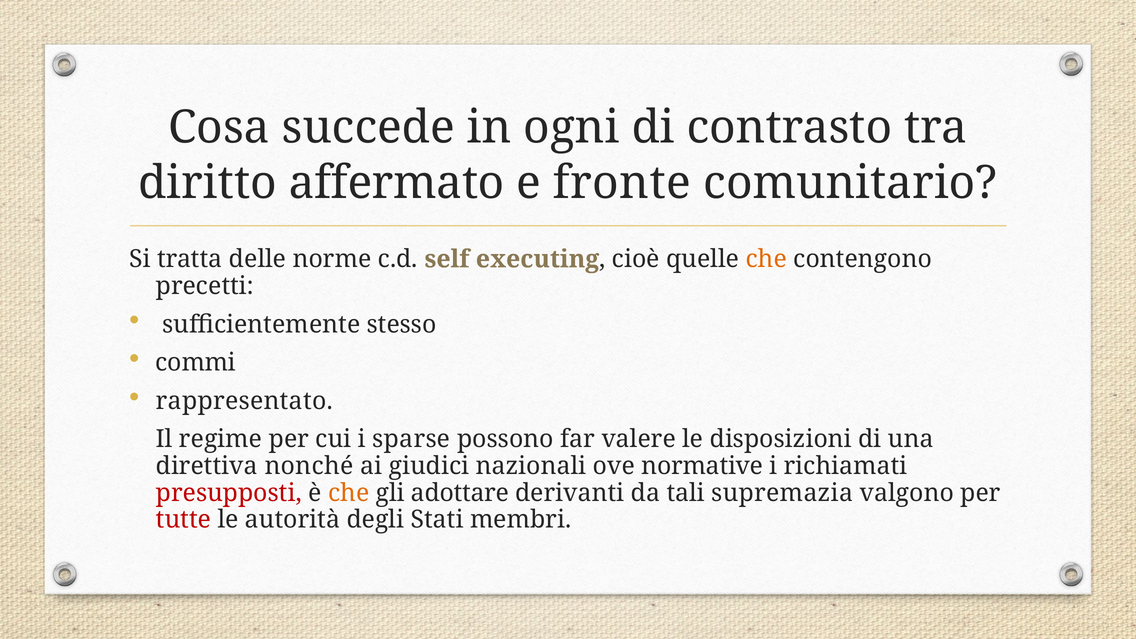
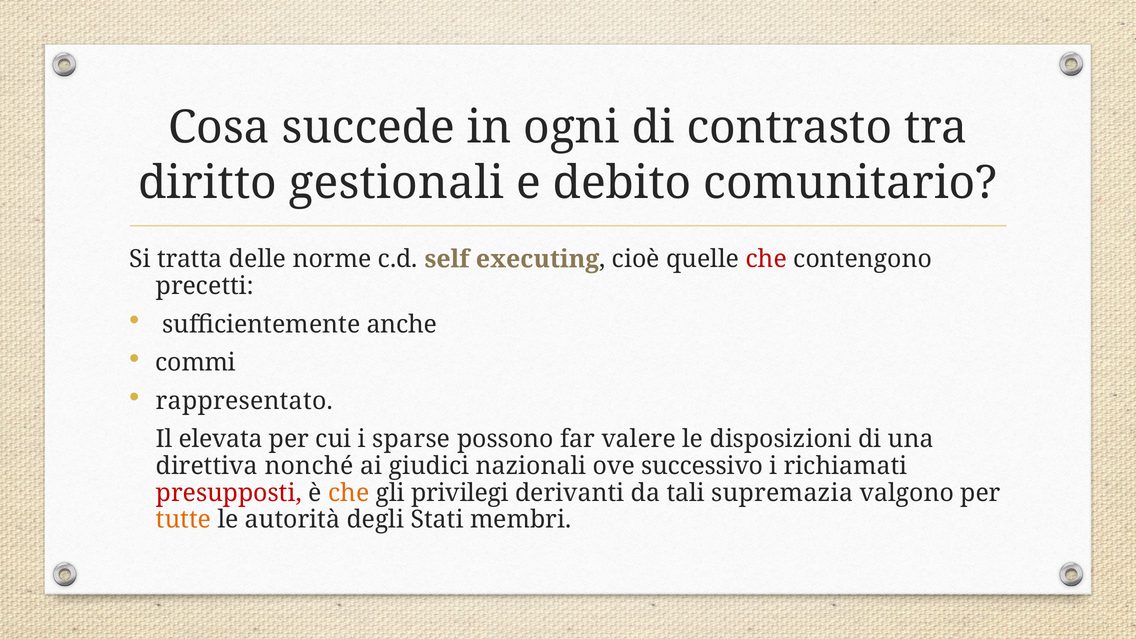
affermato: affermato -> gestionali
fronte: fronte -> debito
che at (766, 259) colour: orange -> red
stesso: stesso -> anche
regime: regime -> elevata
normative: normative -> successivo
adottare: adottare -> privilegi
tutte colour: red -> orange
